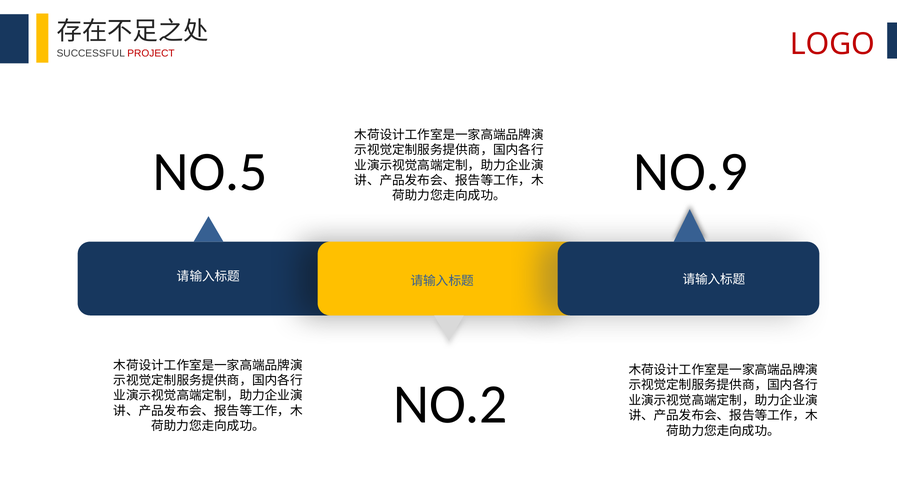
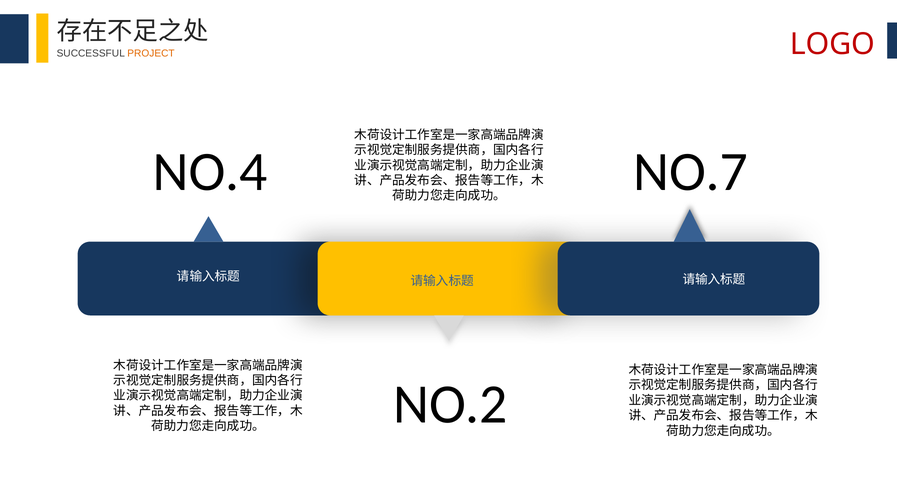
PROJECT colour: red -> orange
NO.9: NO.9 -> NO.7
NO.5: NO.5 -> NO.4
